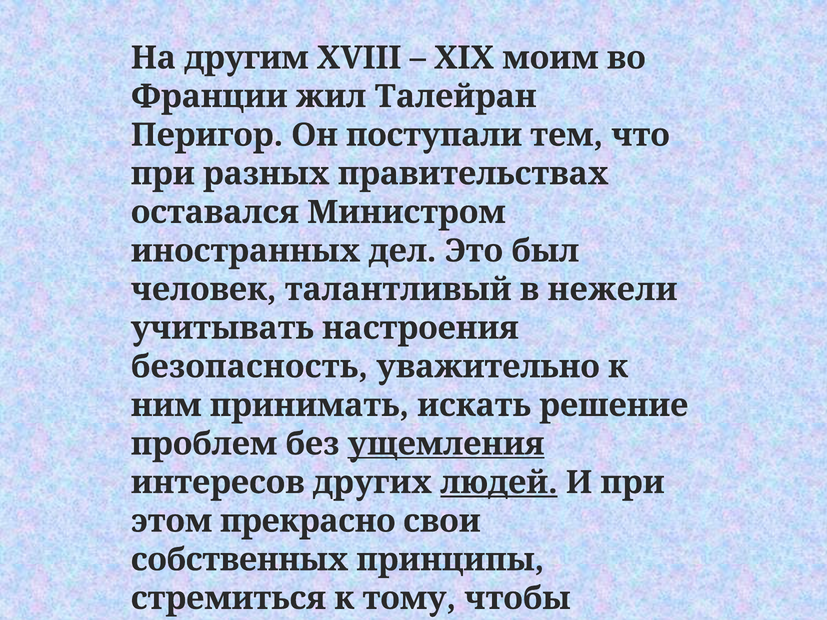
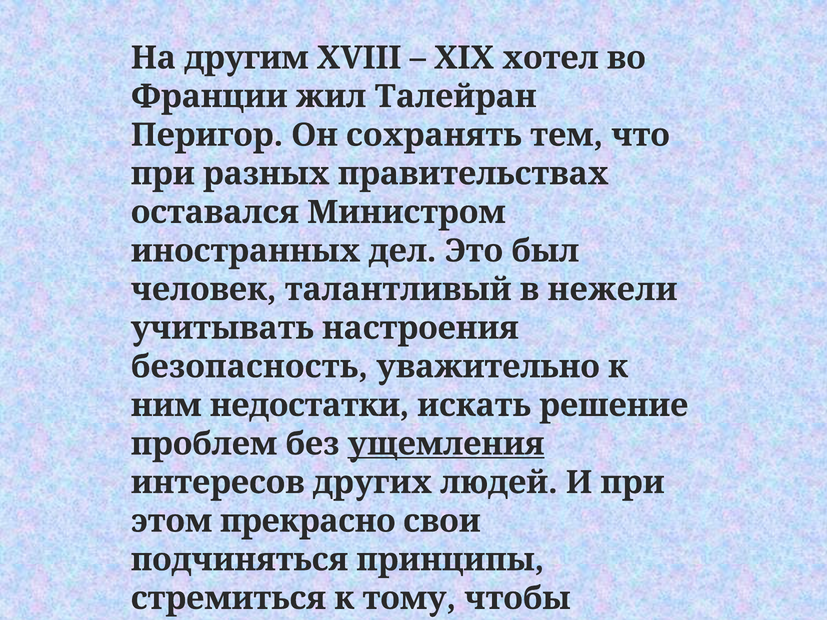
моим: моим -> хотел
поступали: поступали -> сохранять
принимать: принимать -> недостатки
людей underline: present -> none
собственных at (240, 560): собственных -> подчиняться
